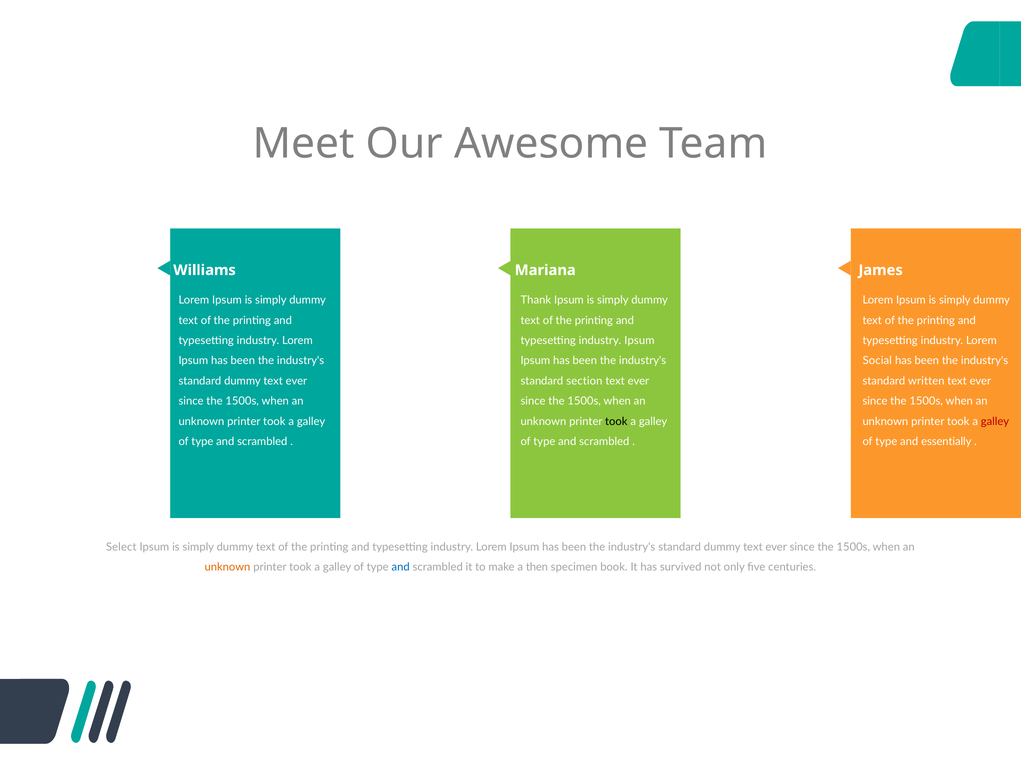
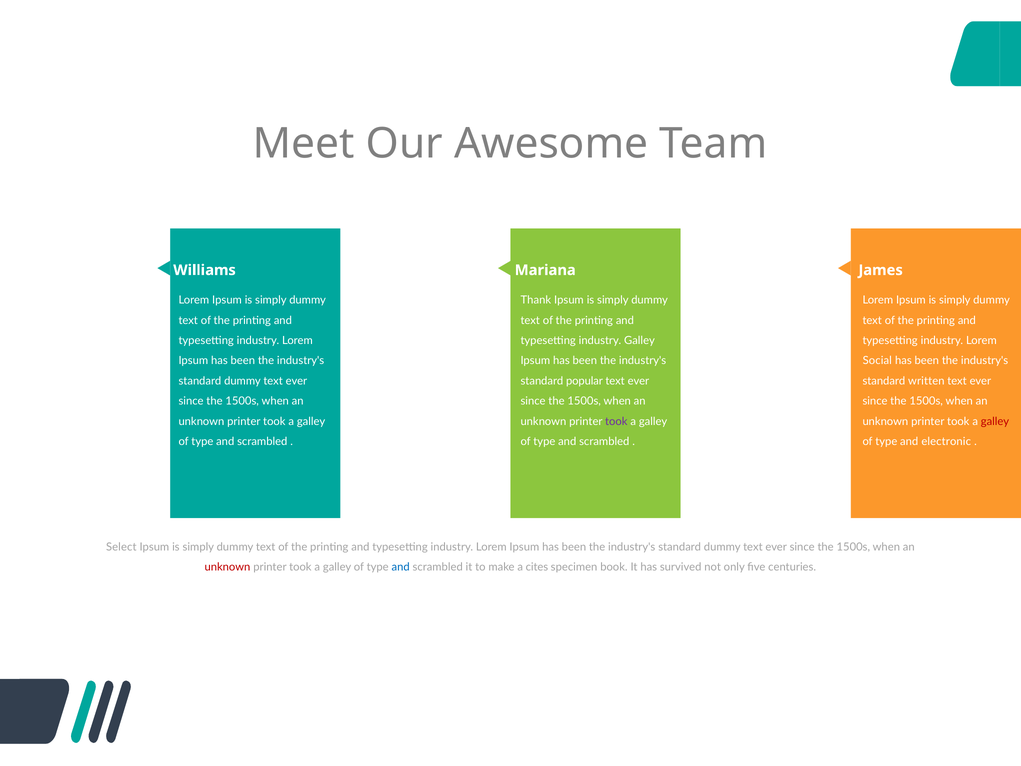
industry Ipsum: Ipsum -> Galley
section: section -> popular
took at (616, 421) colour: black -> purple
essentially: essentially -> electronic
unknown at (227, 567) colour: orange -> red
then: then -> cites
